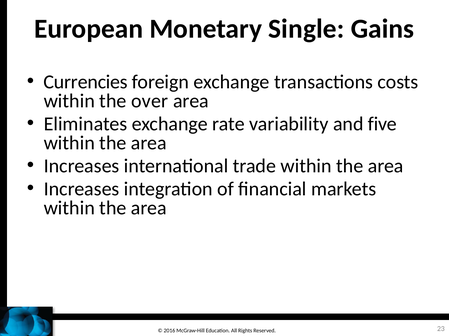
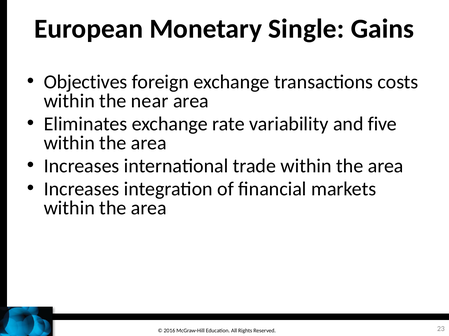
Currencies: Currencies -> Objectives
over: over -> near
